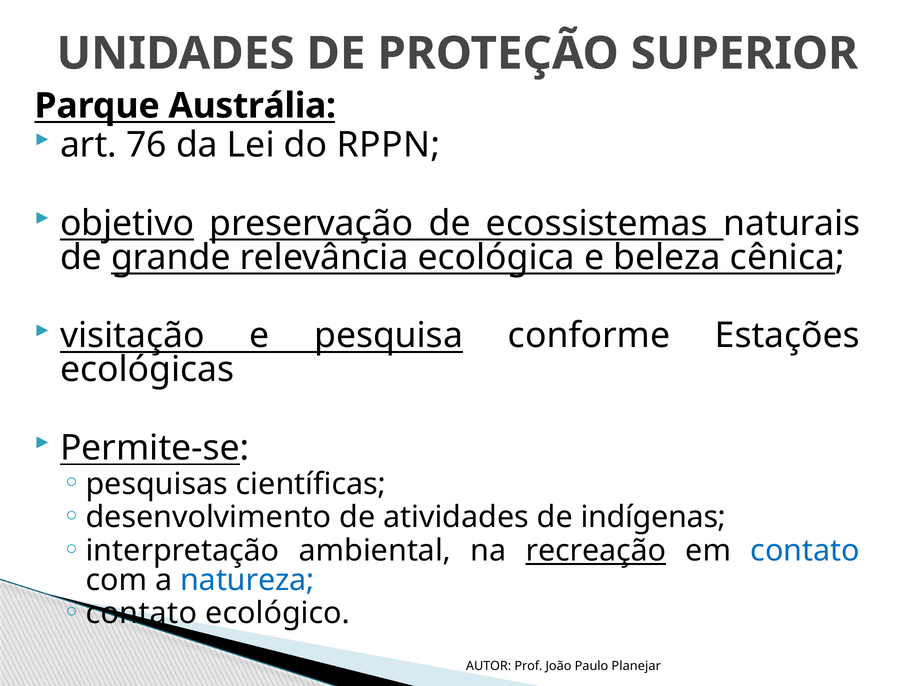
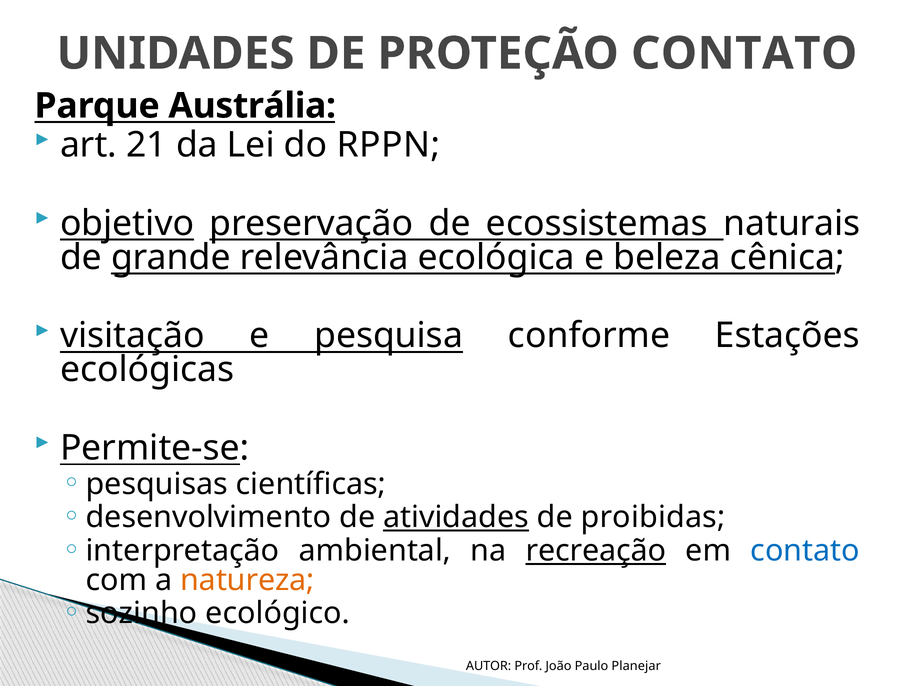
PROTEÇÃO SUPERIOR: SUPERIOR -> CONTATO
76: 76 -> 21
atividades underline: none -> present
indígenas: indígenas -> proibidas
natureza colour: blue -> orange
contato at (141, 614): contato -> sozinho
